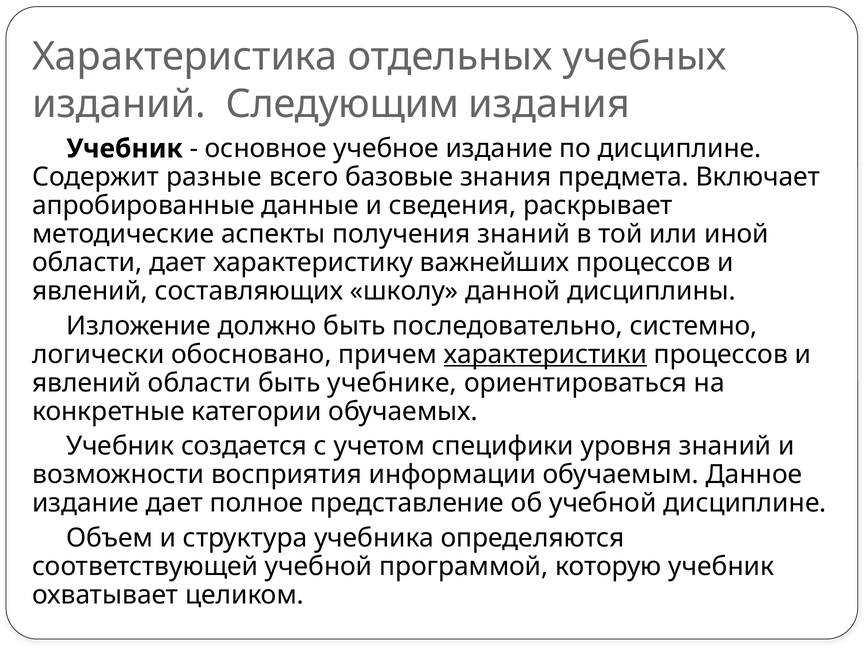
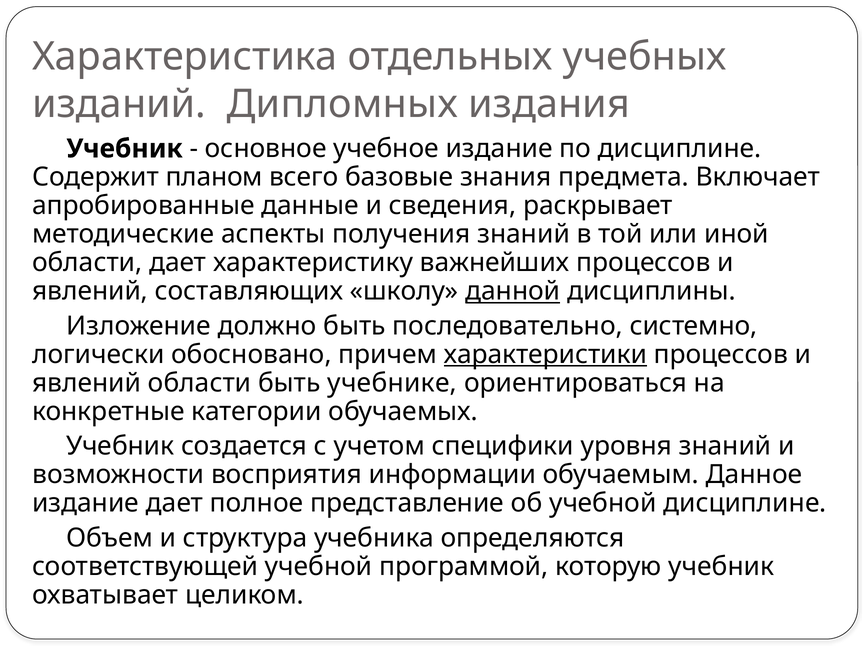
Следующим: Следующим -> Дипломных
разные: разные -> планом
данной underline: none -> present
